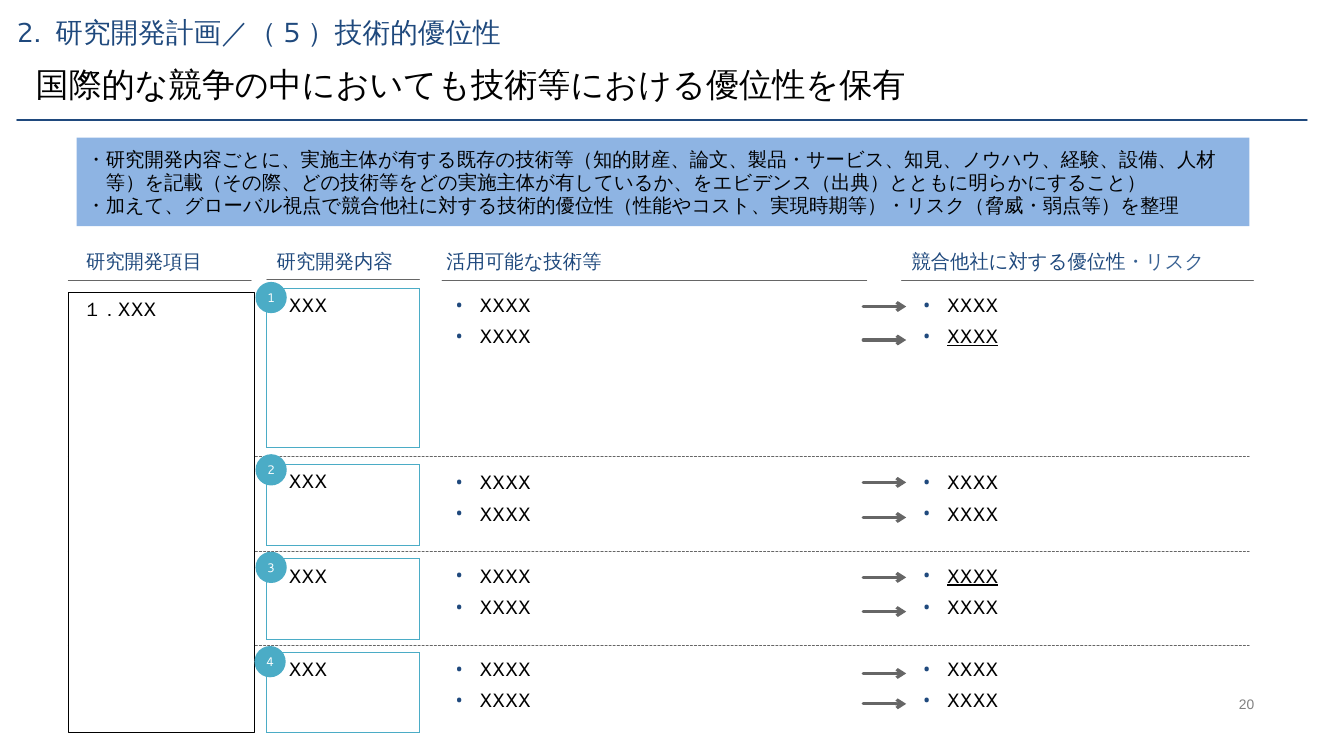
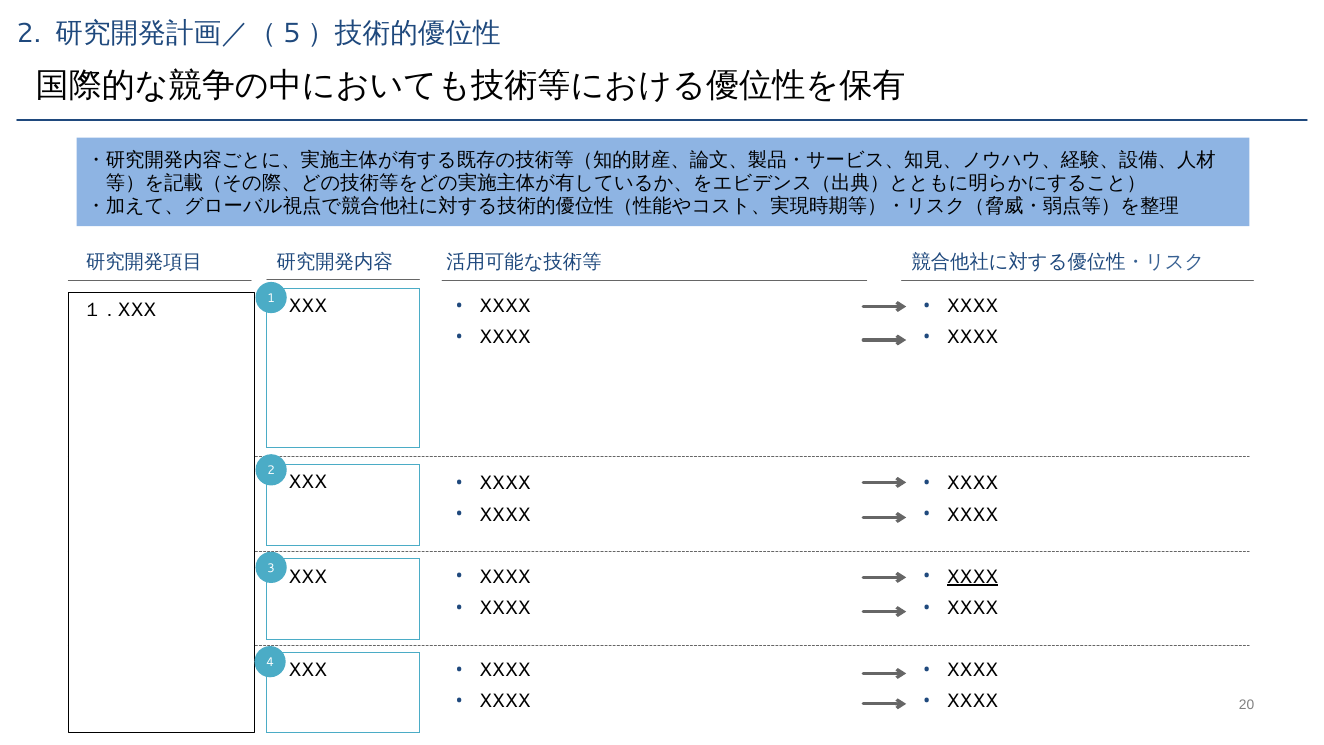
XXXX at (972, 337) underline: present -> none
